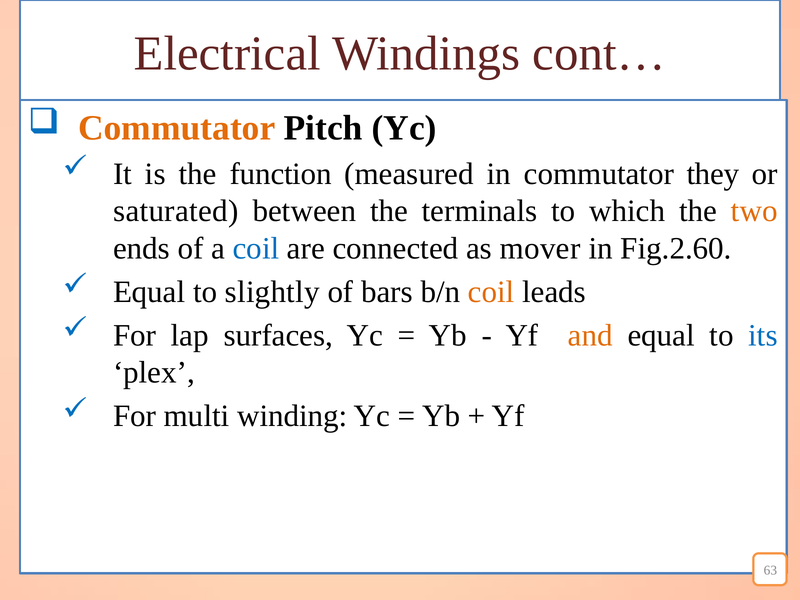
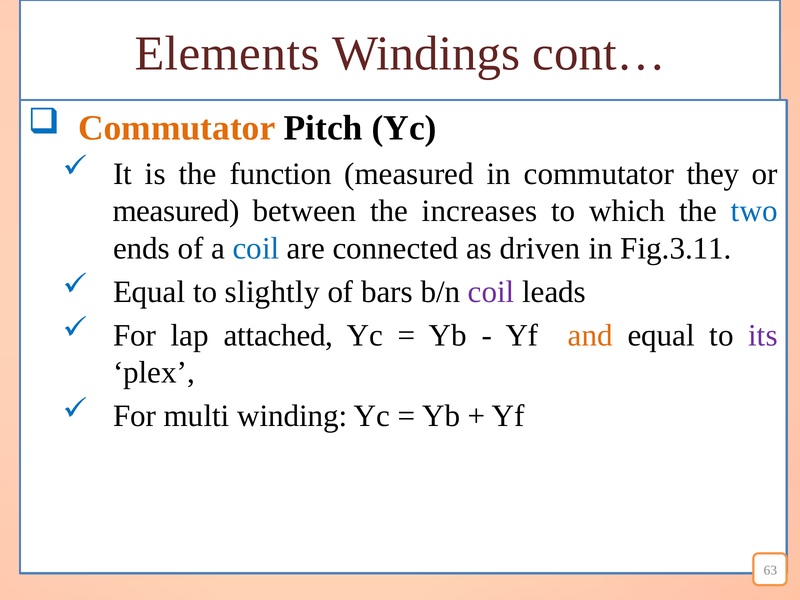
Electrical: Electrical -> Elements
saturated at (176, 211): saturated -> measured
terminals: terminals -> increases
two colour: orange -> blue
mover: mover -> driven
Fig.2.60: Fig.2.60 -> Fig.3.11
coil at (491, 292) colour: orange -> purple
surfaces: surfaces -> attached
its colour: blue -> purple
